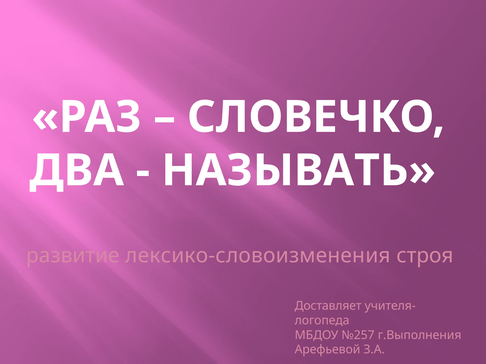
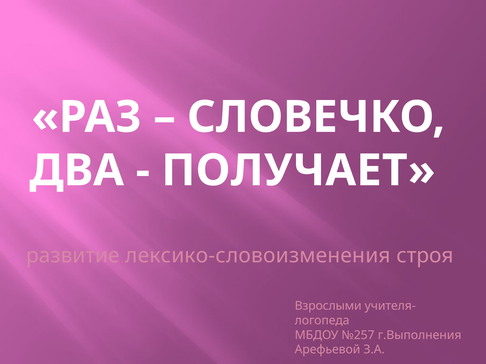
НАЗЫВАТЬ: НАЗЫВАТЬ -> ПОЛУЧАЕТ
Доставляет: Доставляет -> Взрослыми
